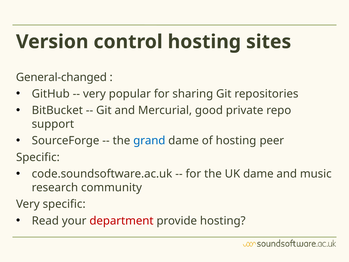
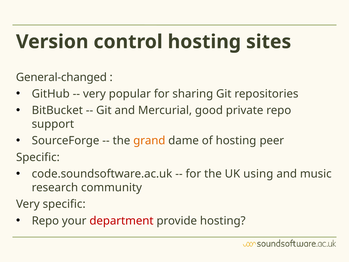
grand colour: blue -> orange
UK dame: dame -> using
Read at (45, 221): Read -> Repo
